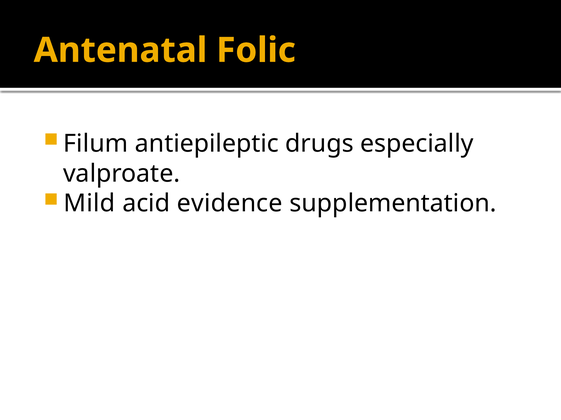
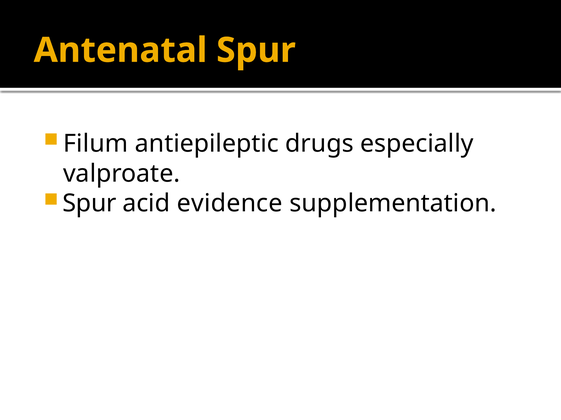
Antenatal Folic: Folic -> Spur
Mild at (89, 204): Mild -> Spur
